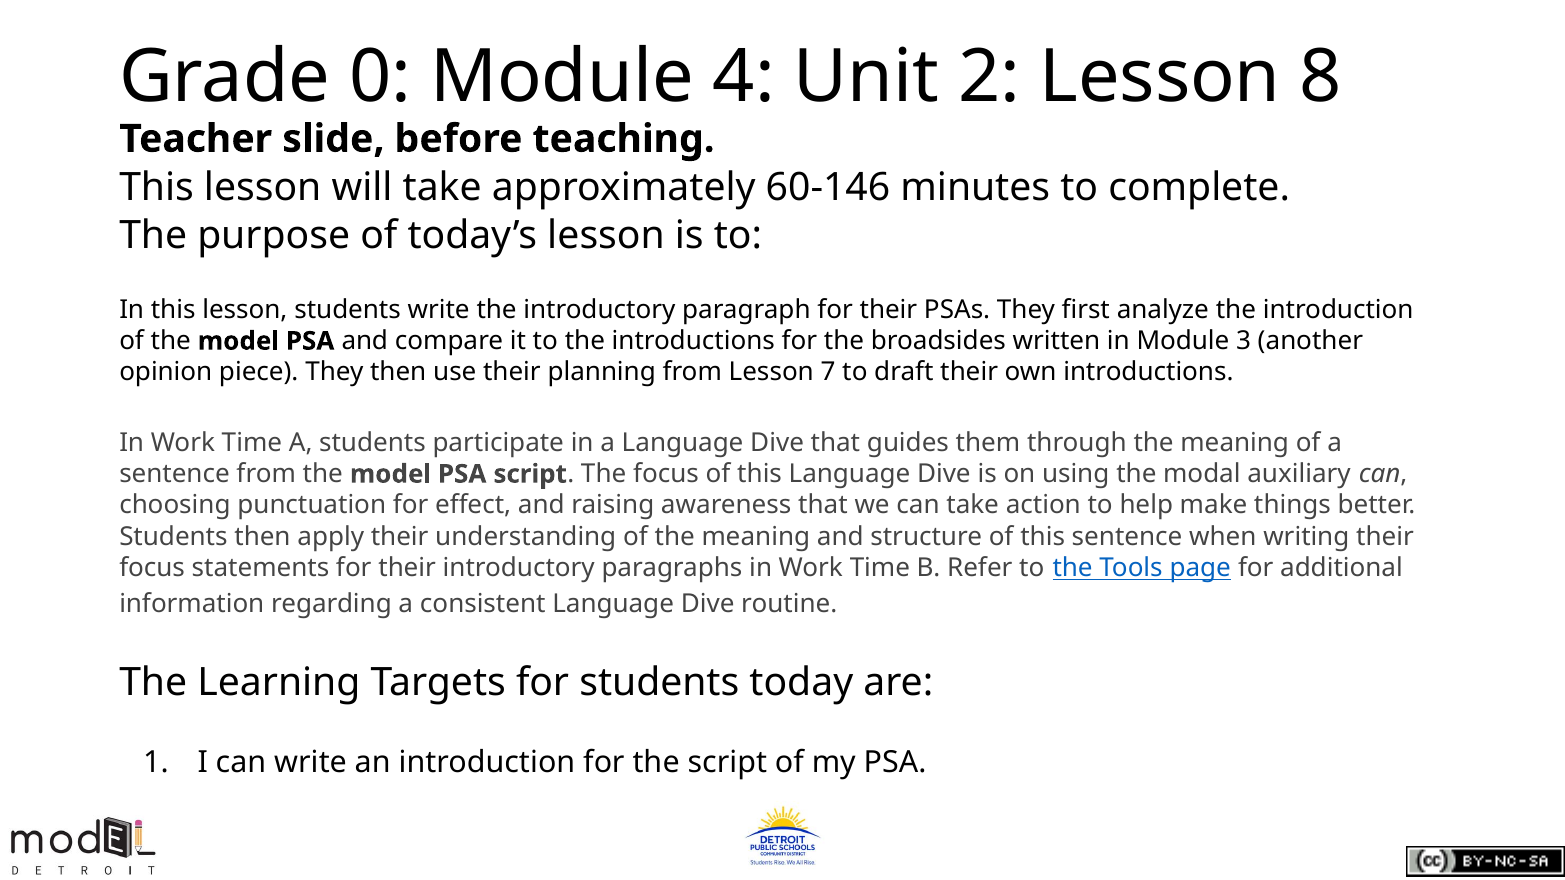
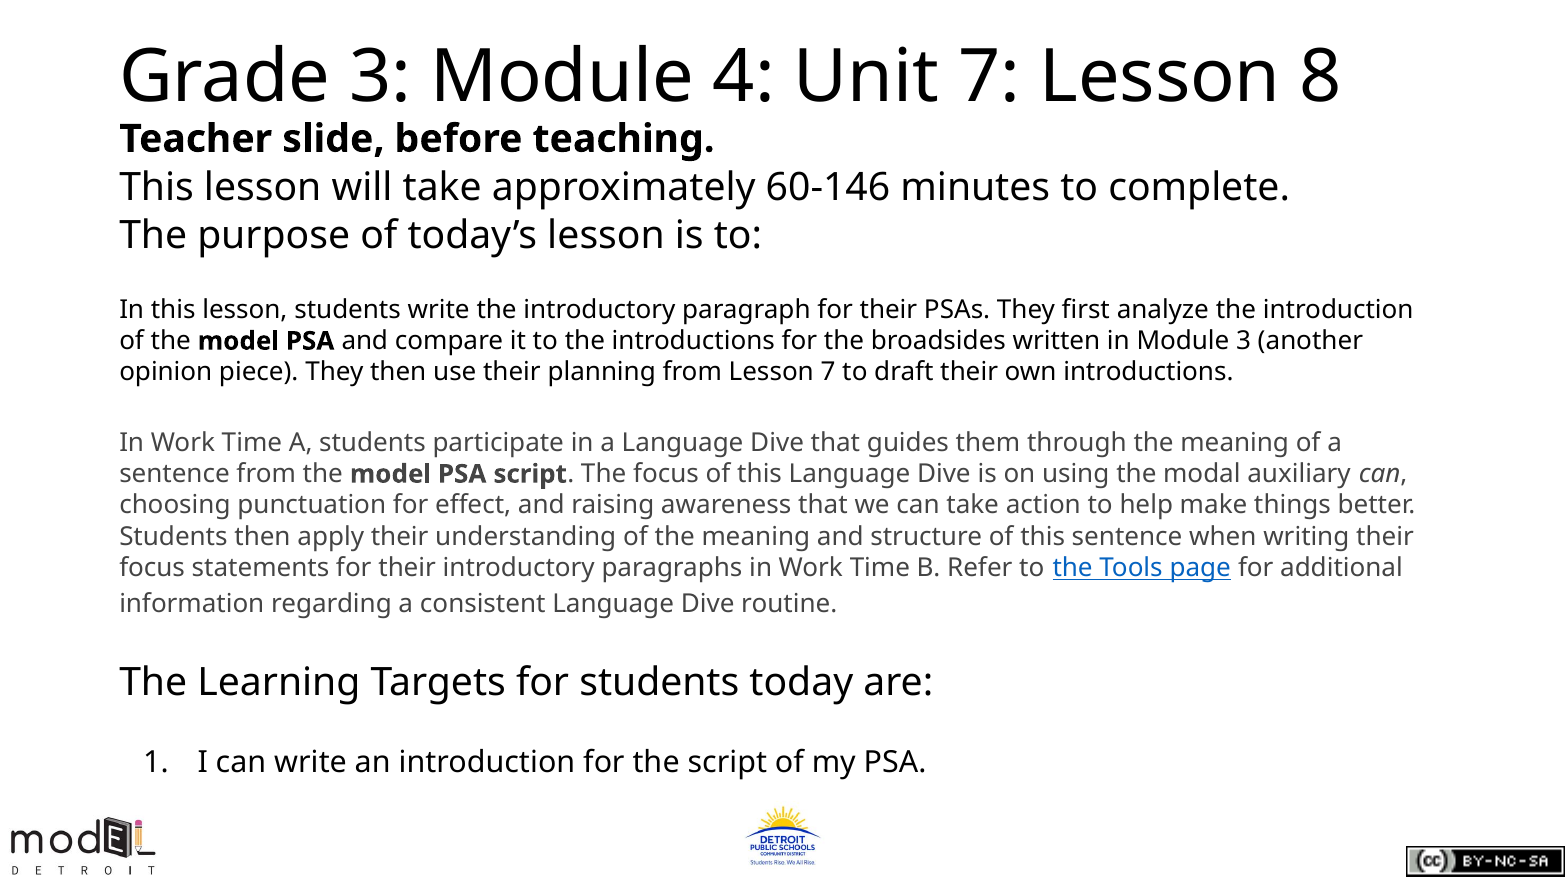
Grade 0: 0 -> 3
Unit 2: 2 -> 7
